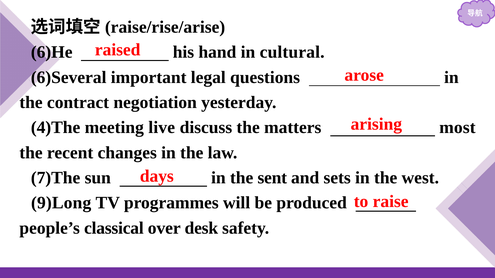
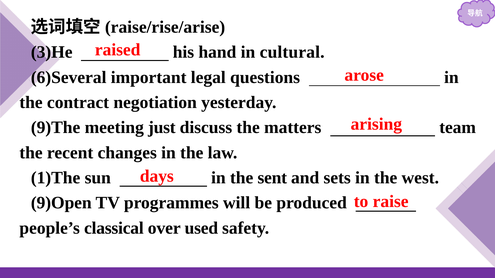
6)He: 6)He -> 3)He
4)The: 4)The -> 9)The
live: live -> just
most: most -> team
7)The: 7)The -> 1)The
9)Long: 9)Long -> 9)Open
desk: desk -> used
